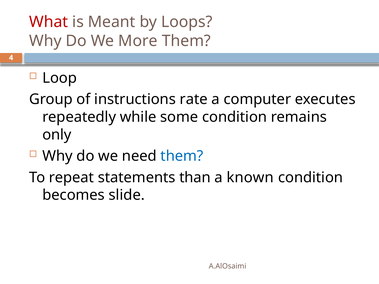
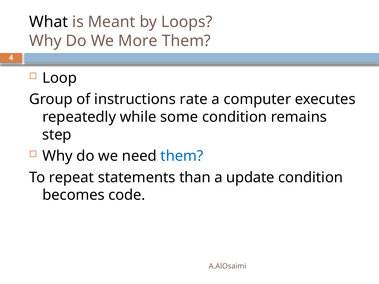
What colour: red -> black
only: only -> step
known: known -> update
slide: slide -> code
